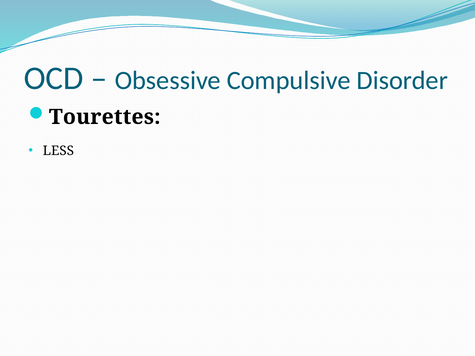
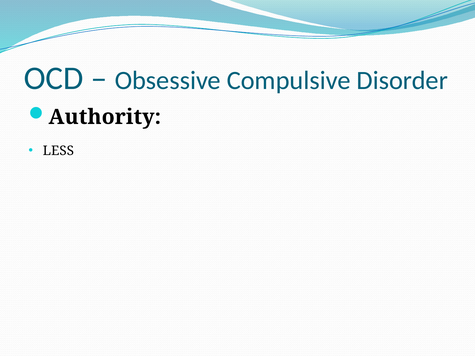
Tourettes: Tourettes -> Authority
